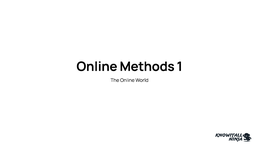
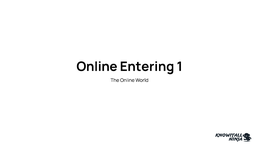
Methods: Methods -> Entering
